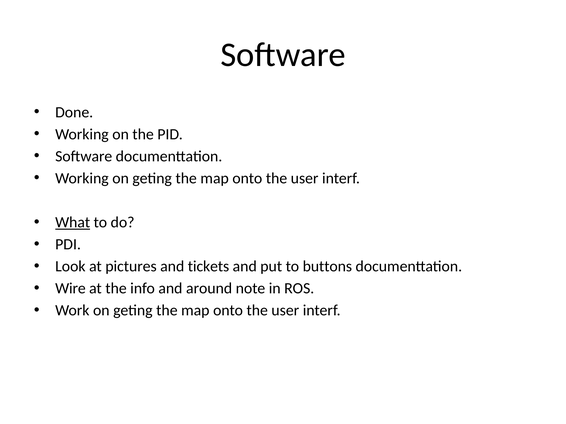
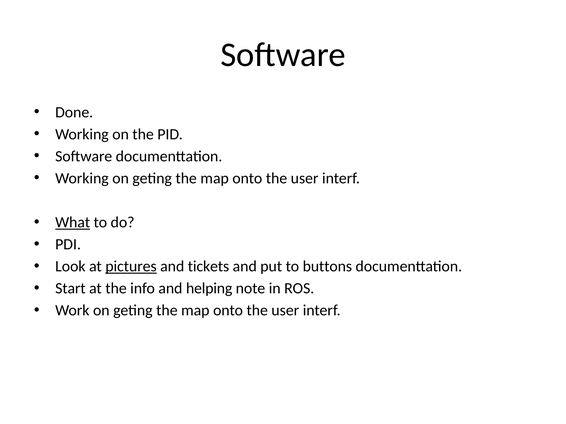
pictures underline: none -> present
Wire: Wire -> Start
around: around -> helping
